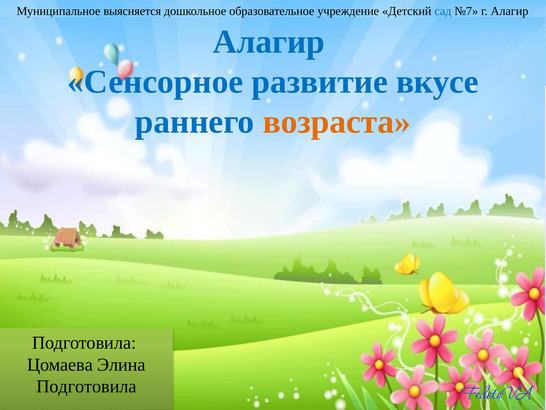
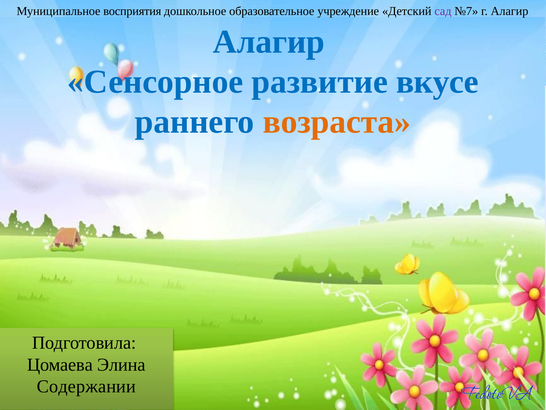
выясняется: выясняется -> восприятия
сад colour: blue -> purple
Подготовила at (86, 386): Подготовила -> Содержании
